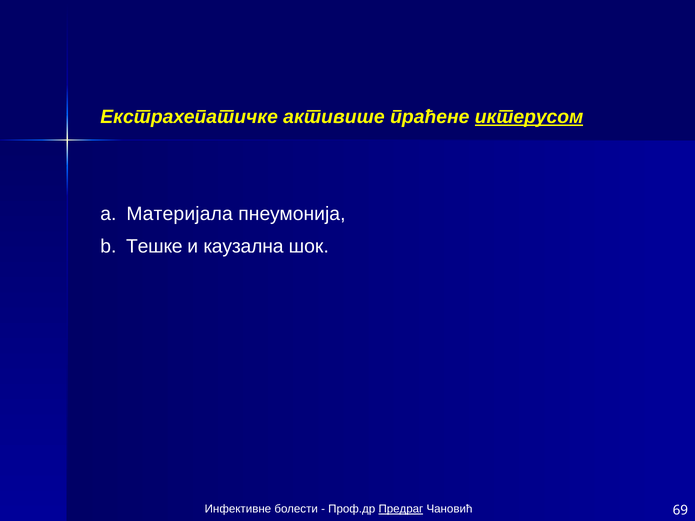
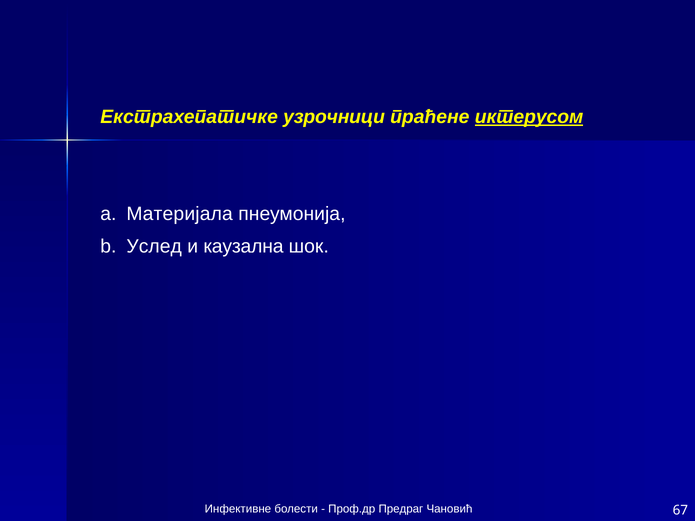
активише: активише -> узрочници
Тешке: Тешке -> Услед
Предраг underline: present -> none
69: 69 -> 67
